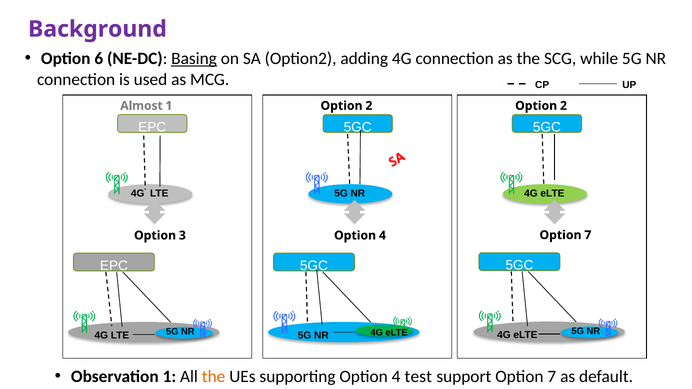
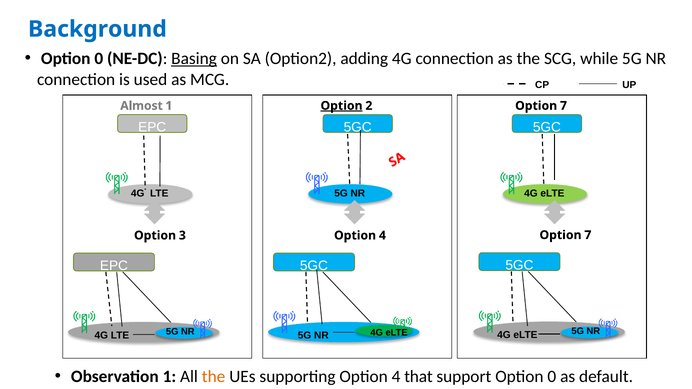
Background colour: purple -> blue
6 at (99, 59): 6 -> 0
Option at (342, 106) underline: none -> present
2 at (564, 106): 2 -> 7
test: test -> that
support Option 7: 7 -> 0
